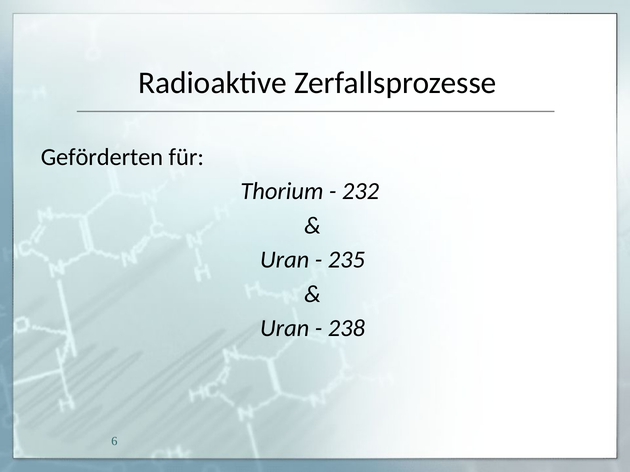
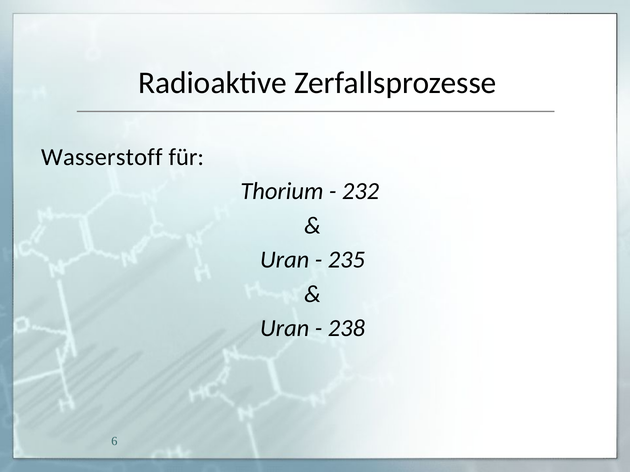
Geförderten: Geförderten -> Wasserstoff
